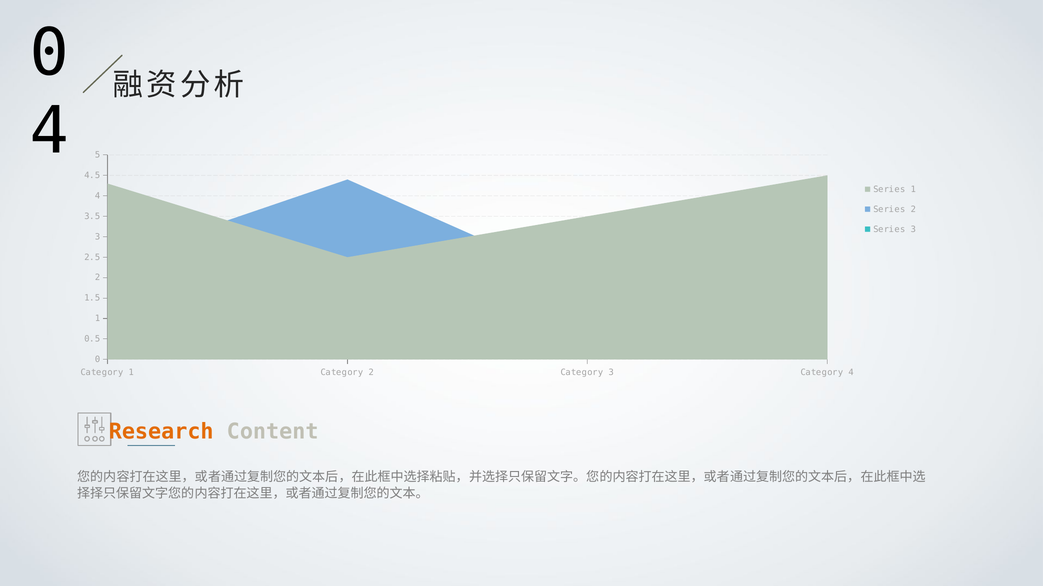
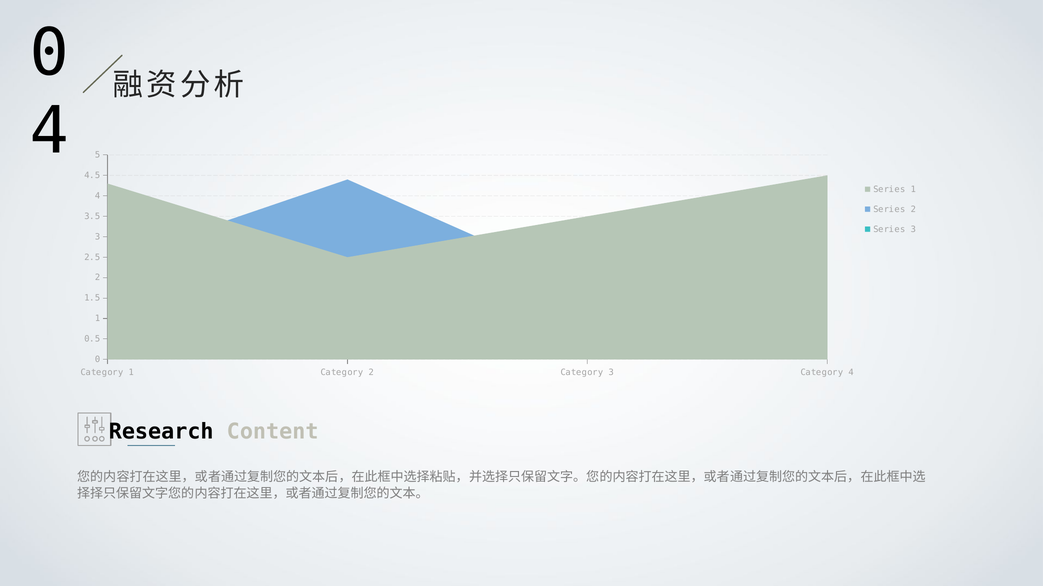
Research colour: orange -> black
